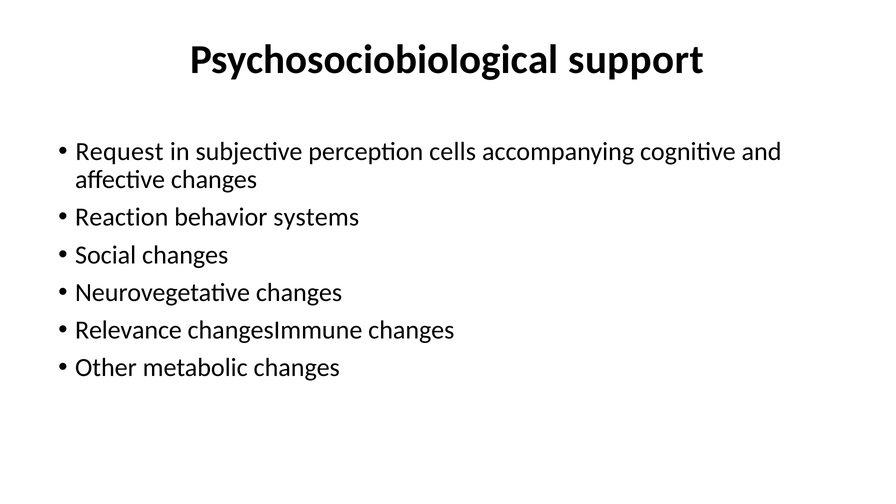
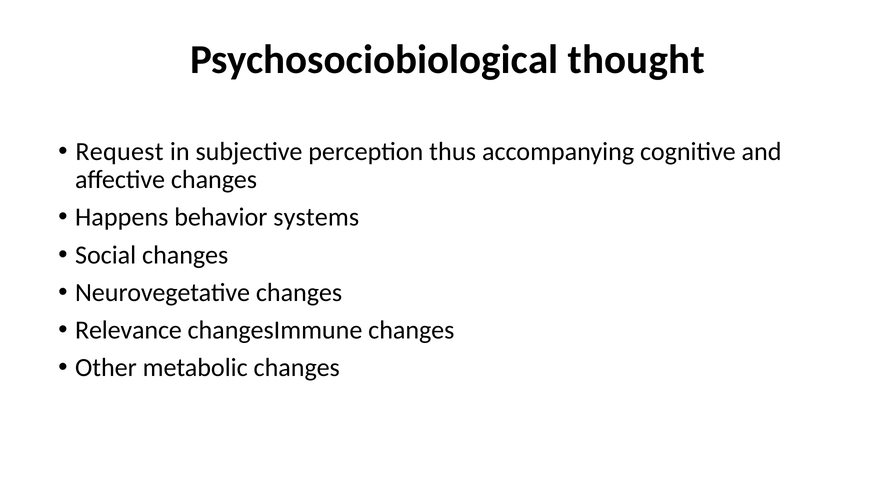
support: support -> thought
cells: cells -> thus
Reaction: Reaction -> Happens
